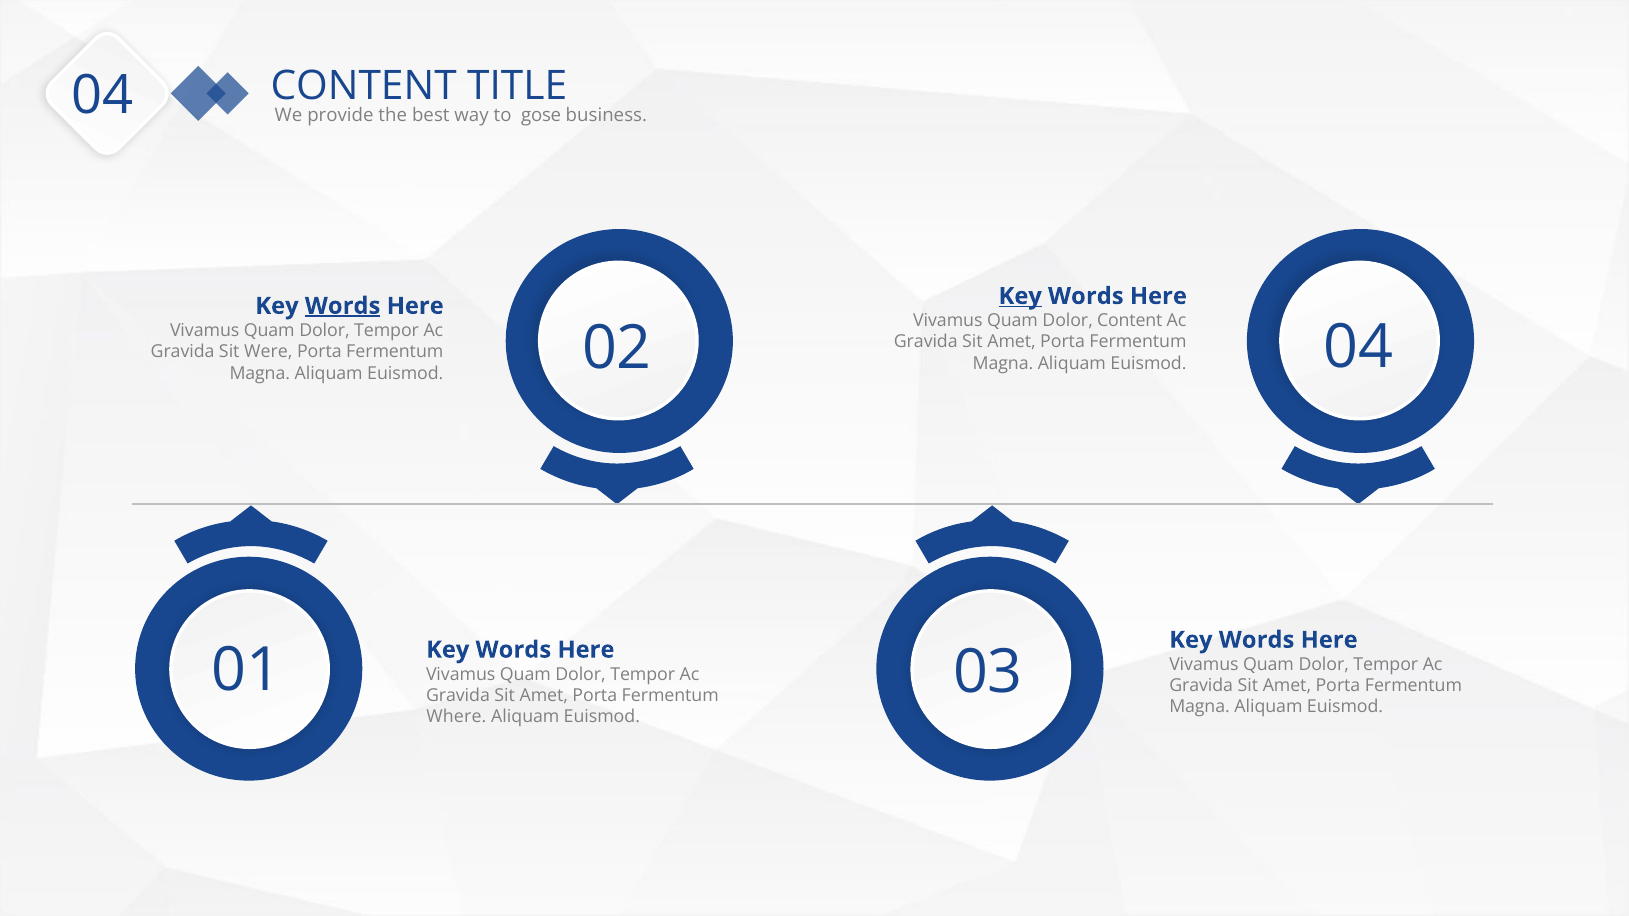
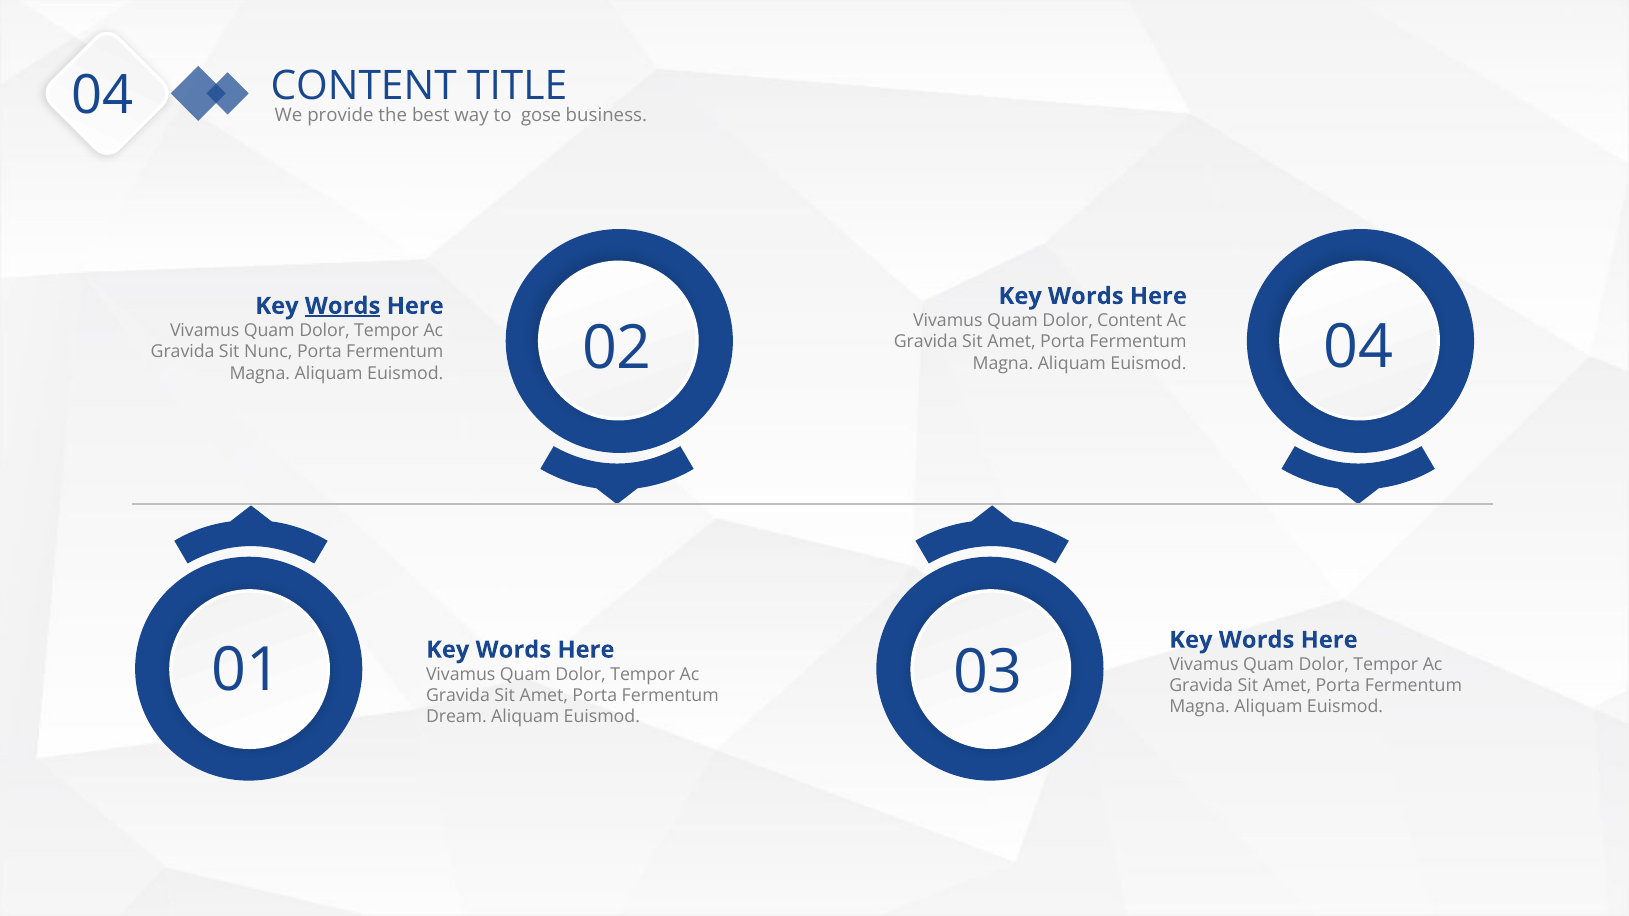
Key at (1020, 296) underline: present -> none
Were: Were -> Nunc
Where: Where -> Dream
